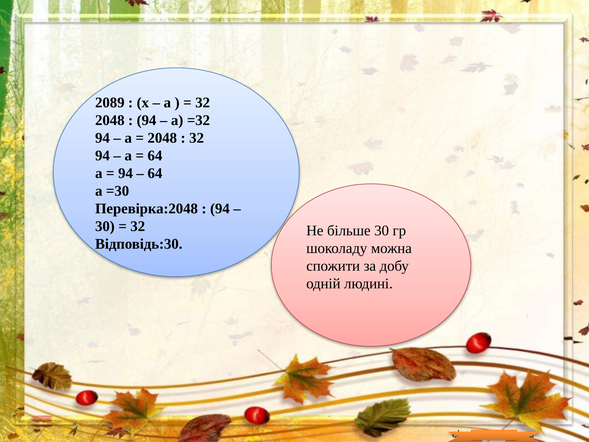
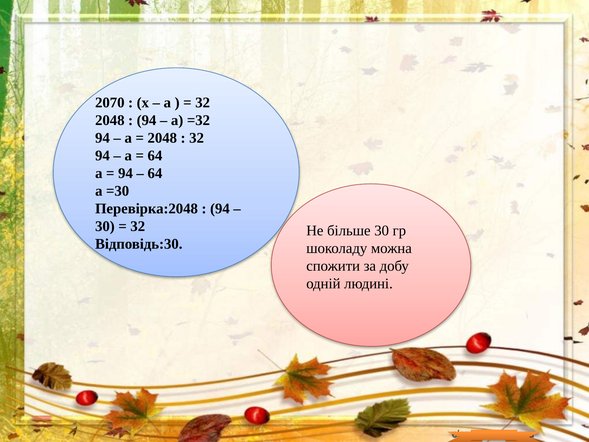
2089: 2089 -> 2070
